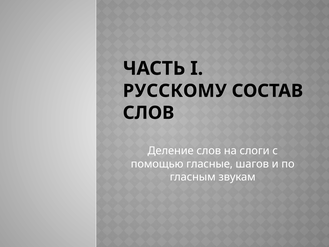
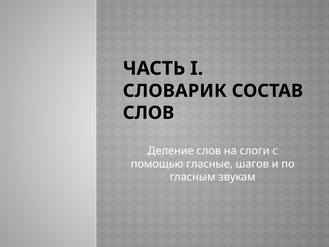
РУССКОМУ: РУССКОМУ -> СЛОВАРИК
